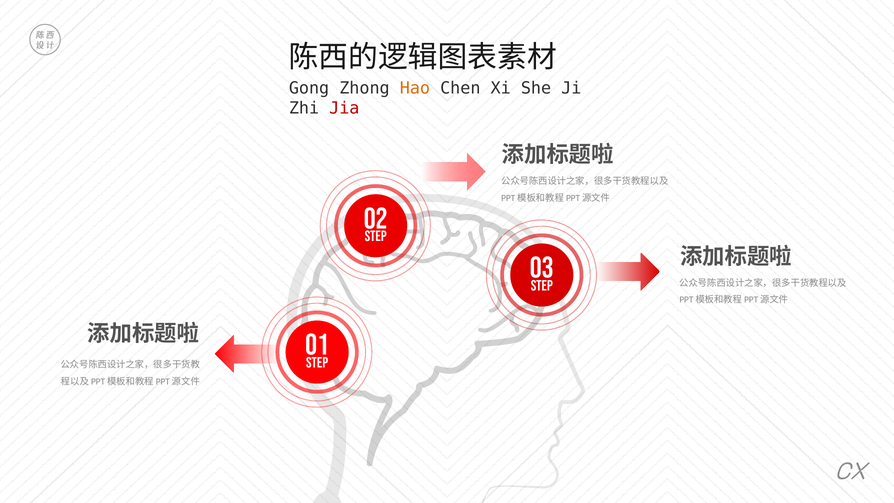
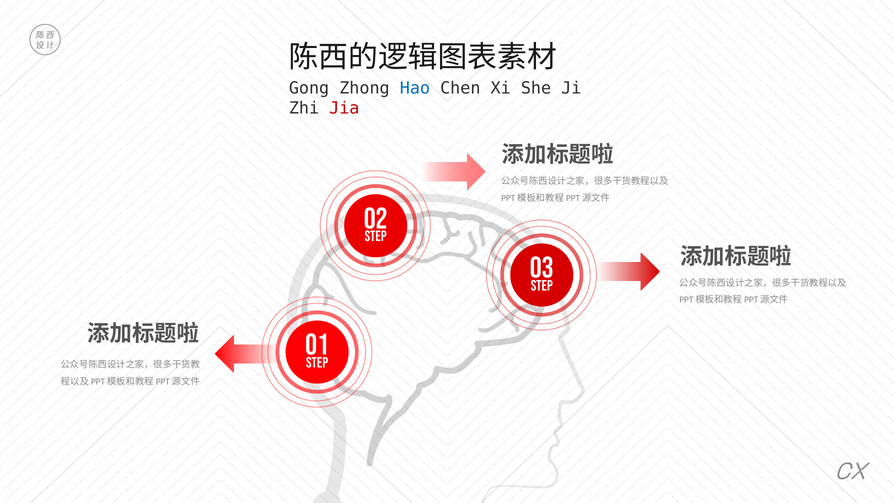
Hao colour: orange -> blue
